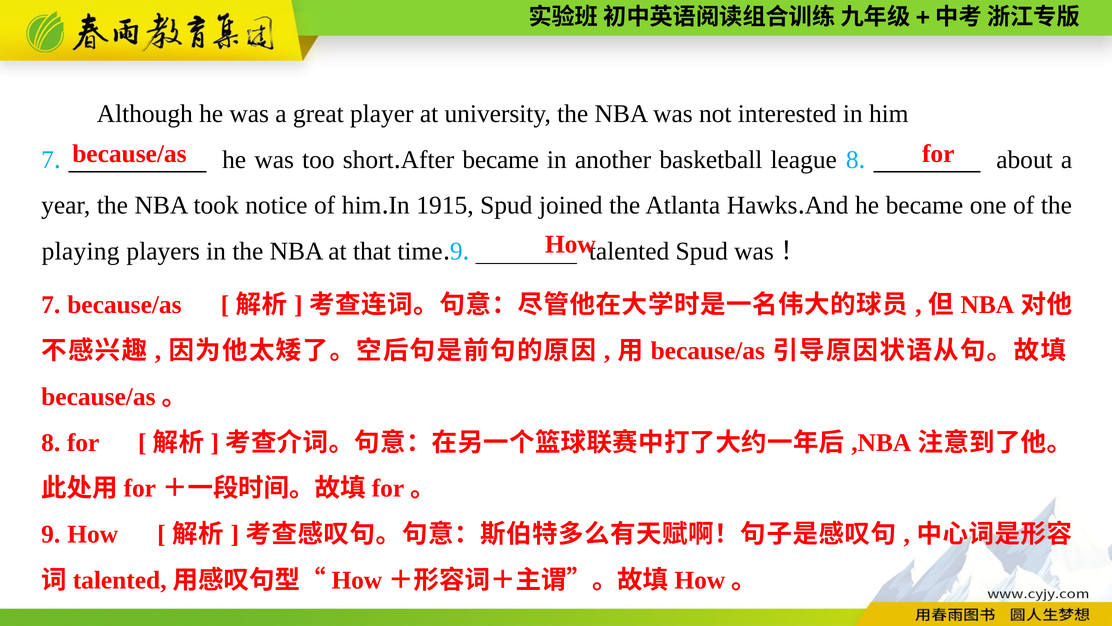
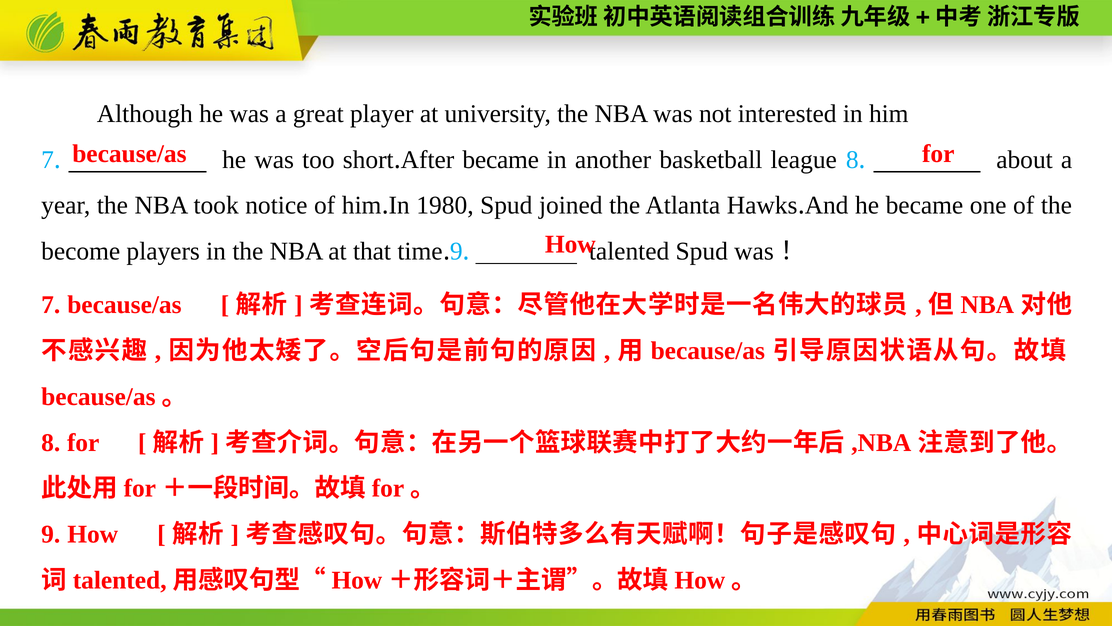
1915: 1915 -> 1980
playing: playing -> become
